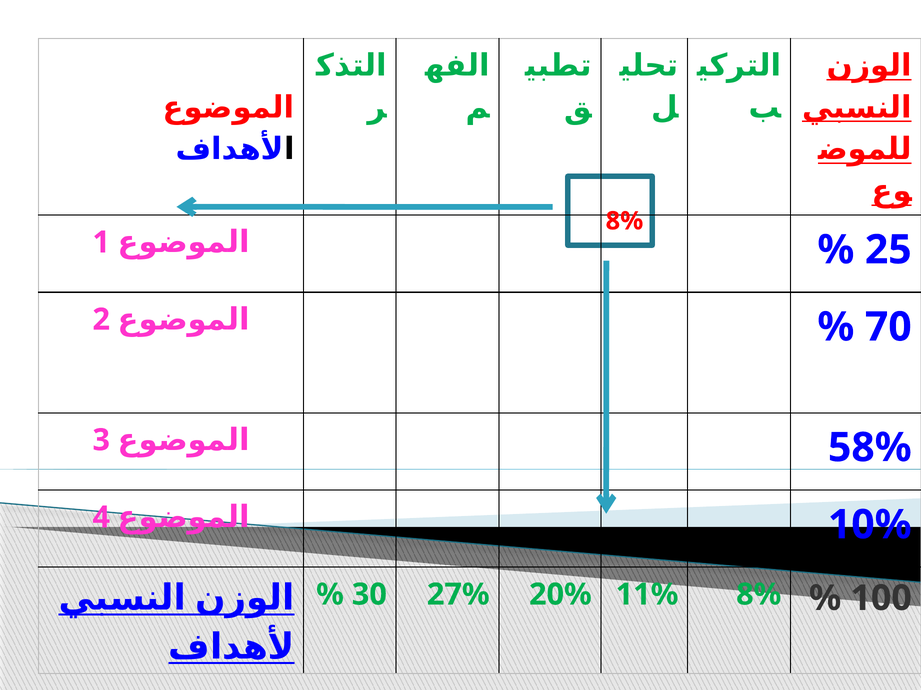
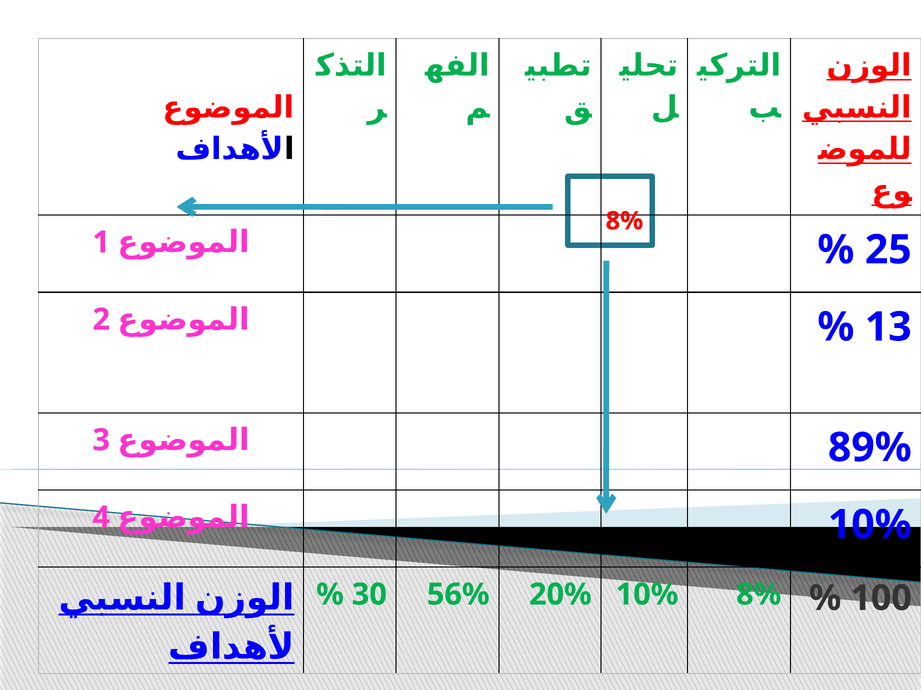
70: 70 -> 13
58%: 58% -> 89%
27%: 27% -> 56%
20% 11%: 11% -> 10%
